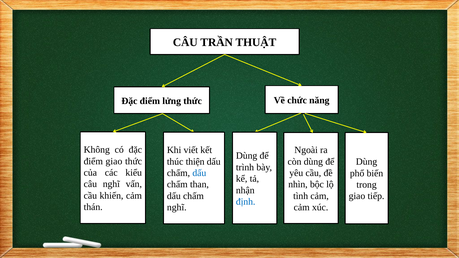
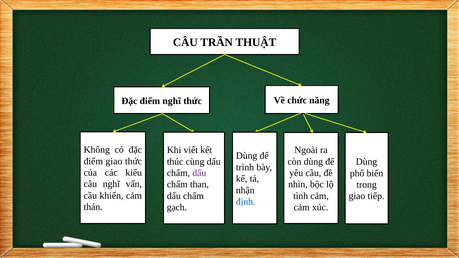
điểm lửng: lửng -> nghĩ
thiện: thiện -> cùng
dấu at (199, 173) colour: blue -> purple
nghĩ at (177, 208): nghĩ -> gạch
